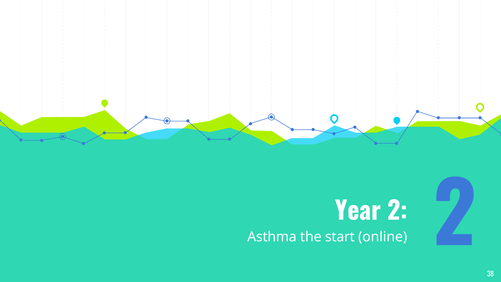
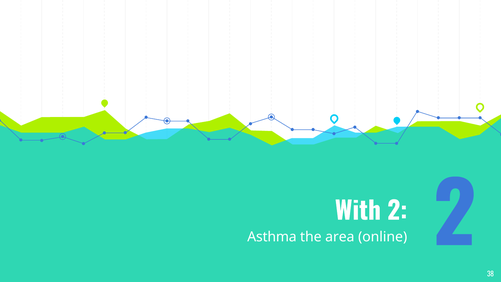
Year: Year -> With
start: start -> area
